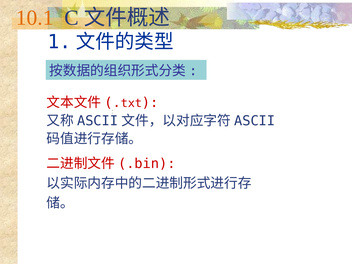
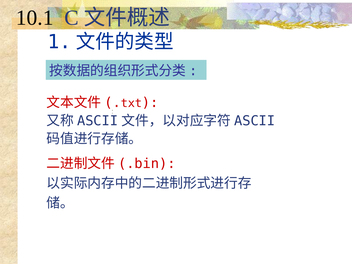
10.1 colour: orange -> black
